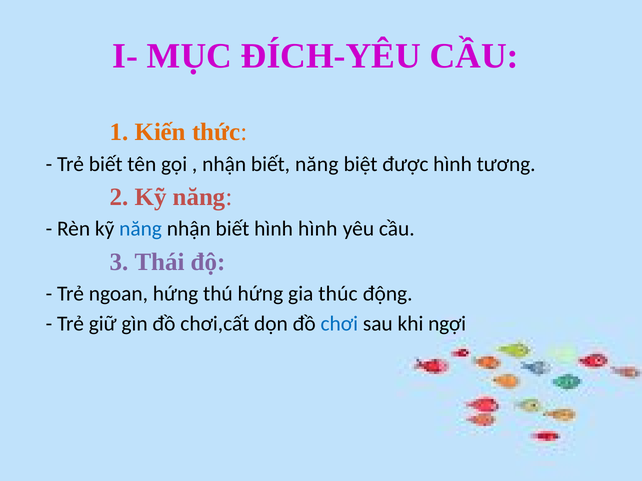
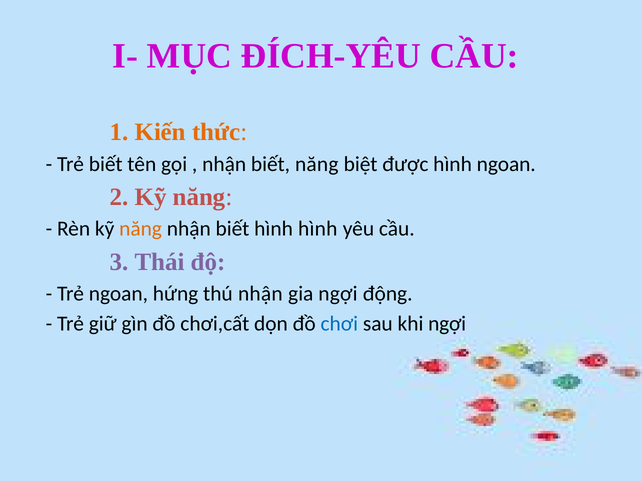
hình tương: tương -> ngoan
năng at (141, 229) colour: blue -> orange
thú hứng: hứng -> nhận
gia thúc: thúc -> ngợi
